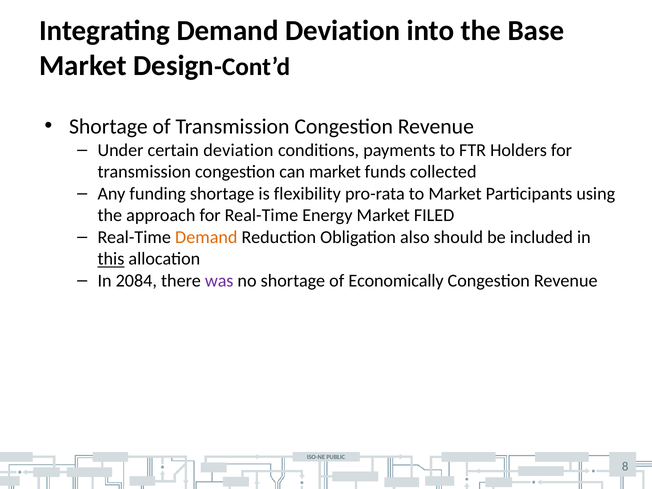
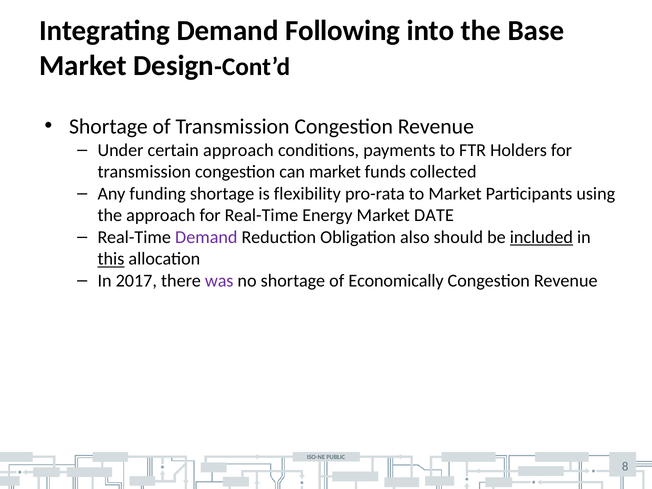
Demand Deviation: Deviation -> Following
certain deviation: deviation -> approach
FILED: FILED -> DATE
Demand at (206, 237) colour: orange -> purple
included underline: none -> present
2084: 2084 -> 2017
